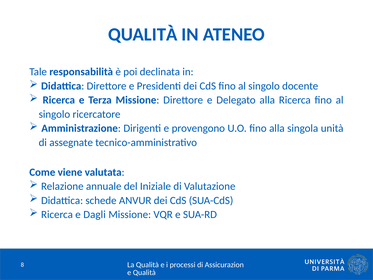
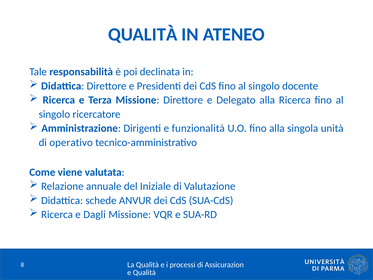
provengono: provengono -> funzionalità
assegnate: assegnate -> operativo
